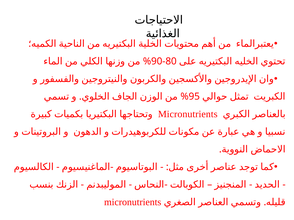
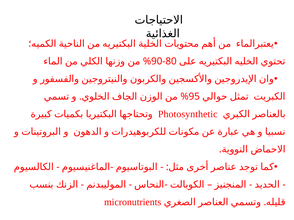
Micronutrients at (188, 114): Micronutrients -> Photosynthetic
